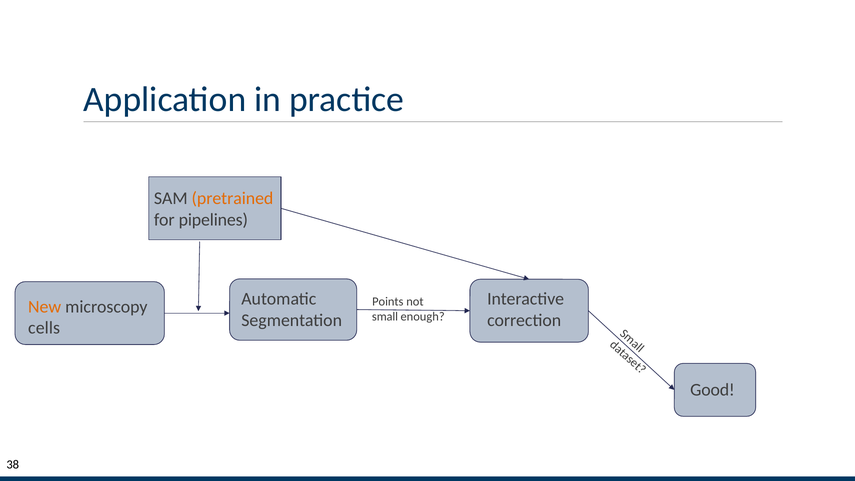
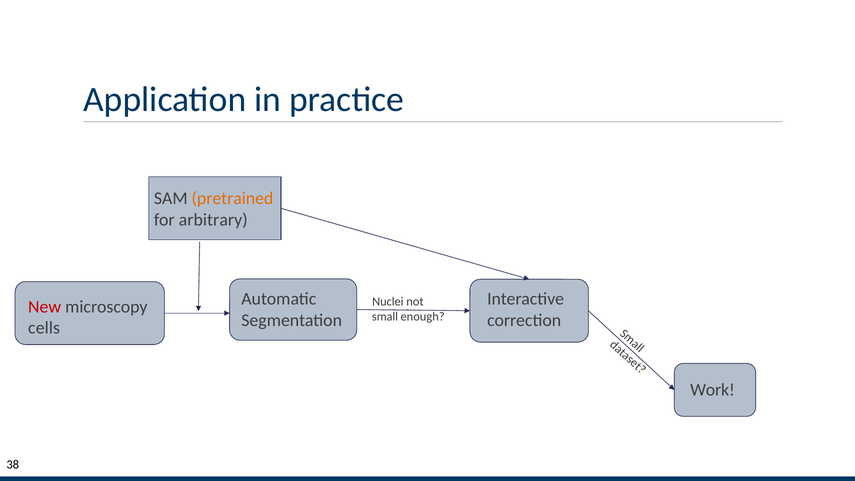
pipelines: pipelines -> arbitrary
Points: Points -> Nuclei
New colour: orange -> red
Good: Good -> Work
